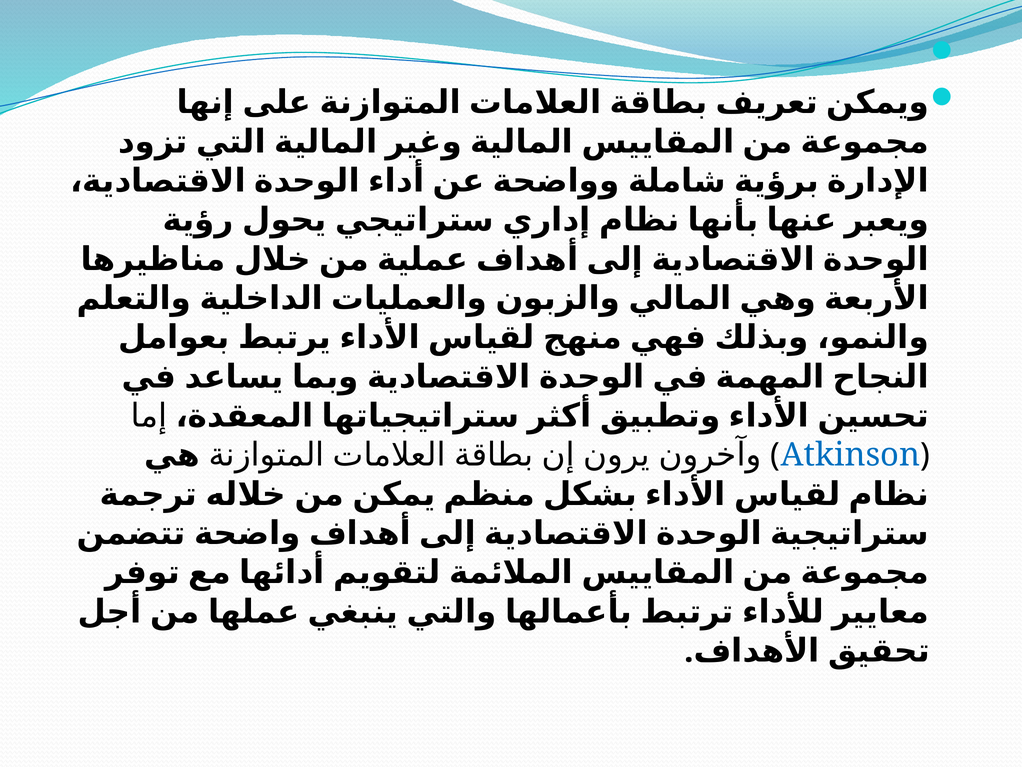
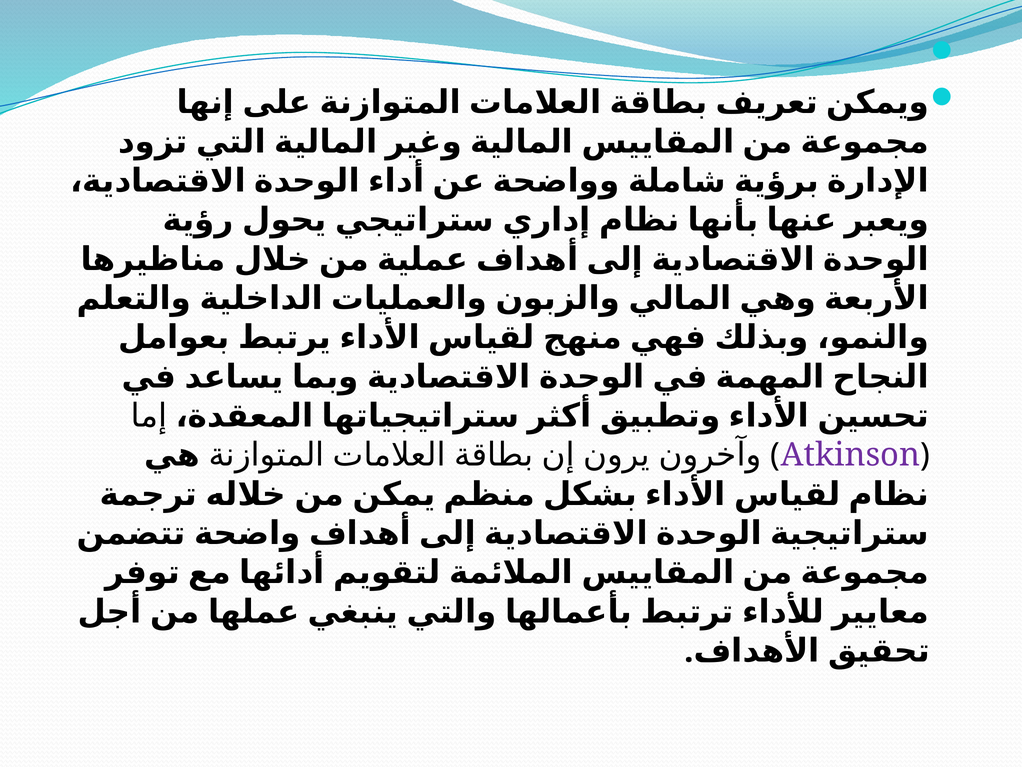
Atkinson colour: blue -> purple
